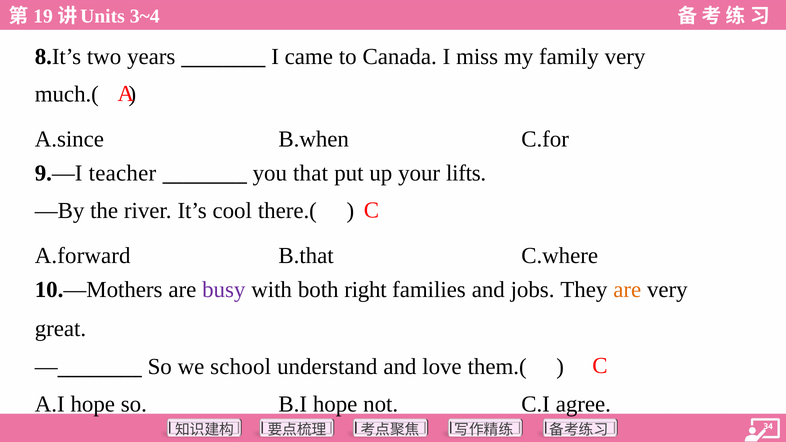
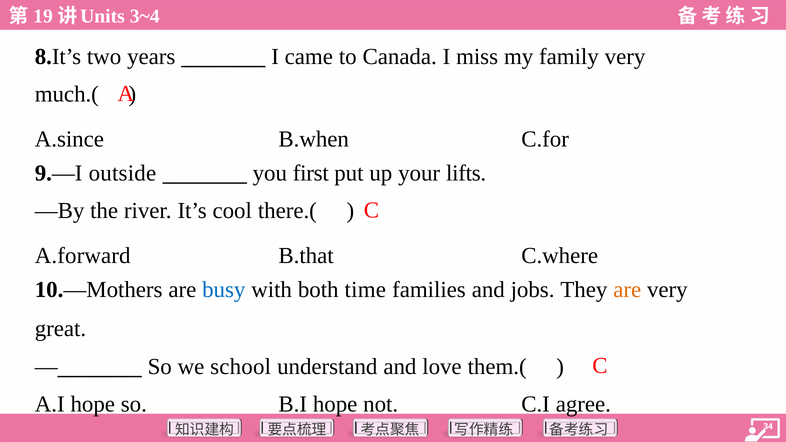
teacher: teacher -> outside
that: that -> first
busy colour: purple -> blue
right: right -> time
